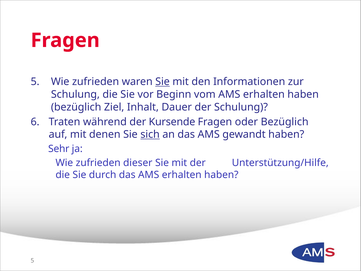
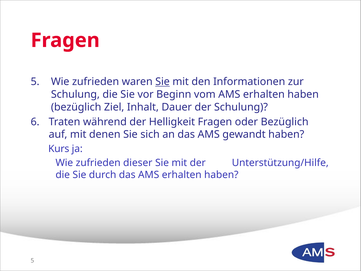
Kursende: Kursende -> Helligkeit
sich underline: present -> none
Sehr: Sehr -> Kurs
